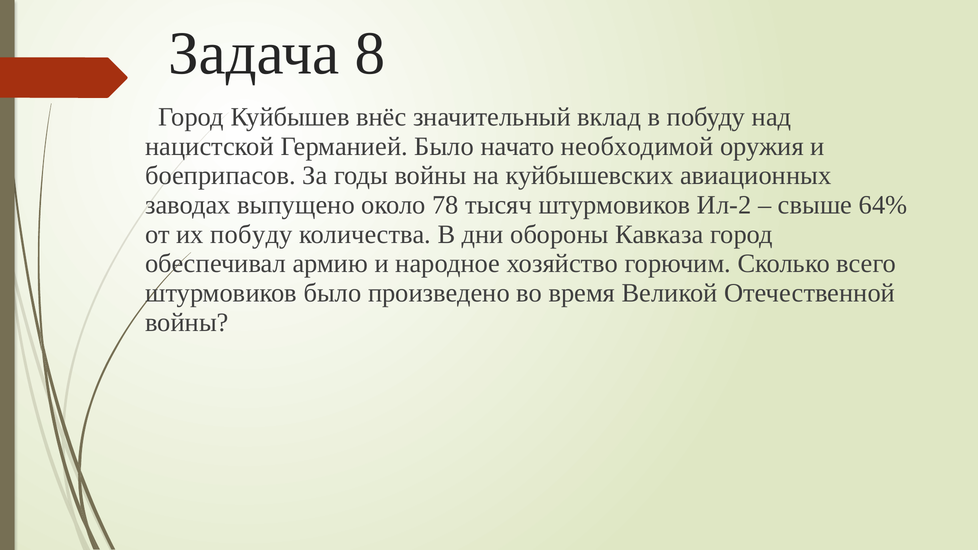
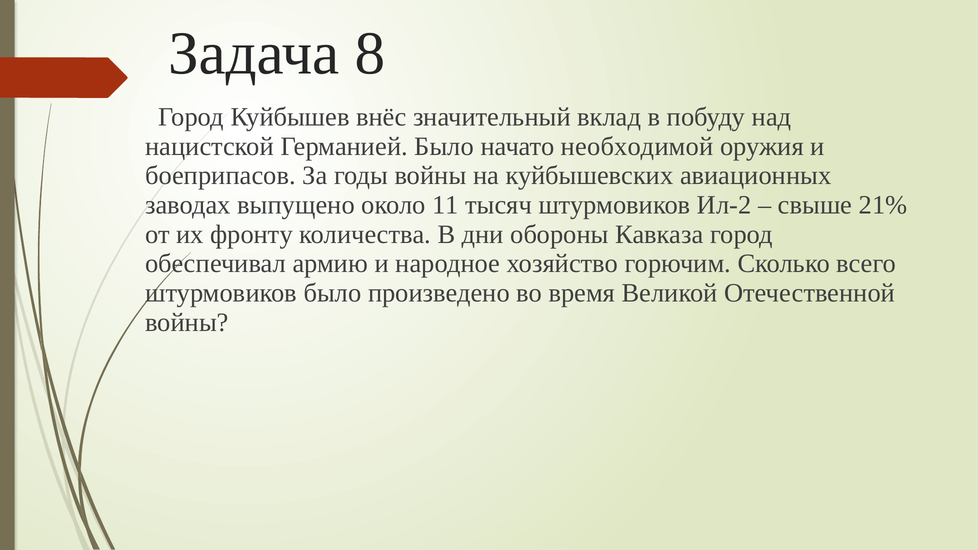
78: 78 -> 11
64%: 64% -> 21%
их побуду: побуду -> фронту
